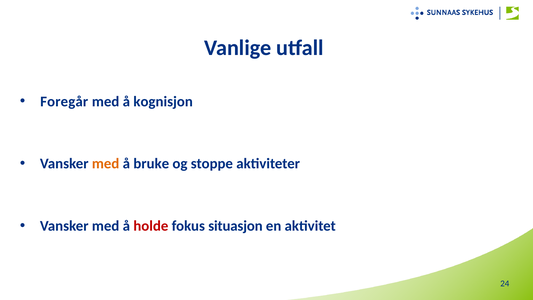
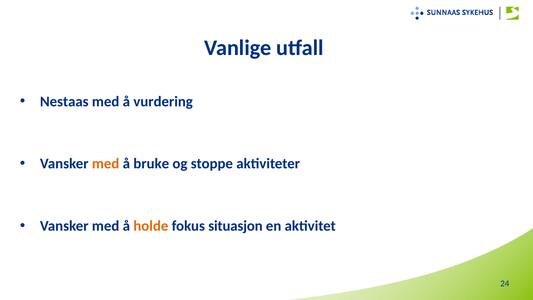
Foregår: Foregår -> Nestaas
kognisjon: kognisjon -> vurdering
holde colour: red -> orange
